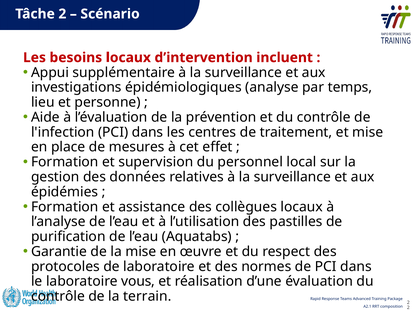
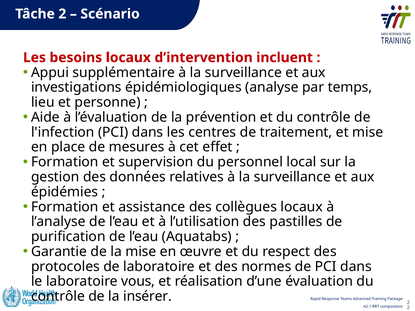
terrain: terrain -> insérer
